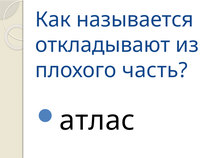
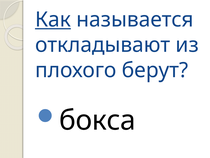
Как underline: none -> present
часть: часть -> берут
атлас: атлас -> бокса
